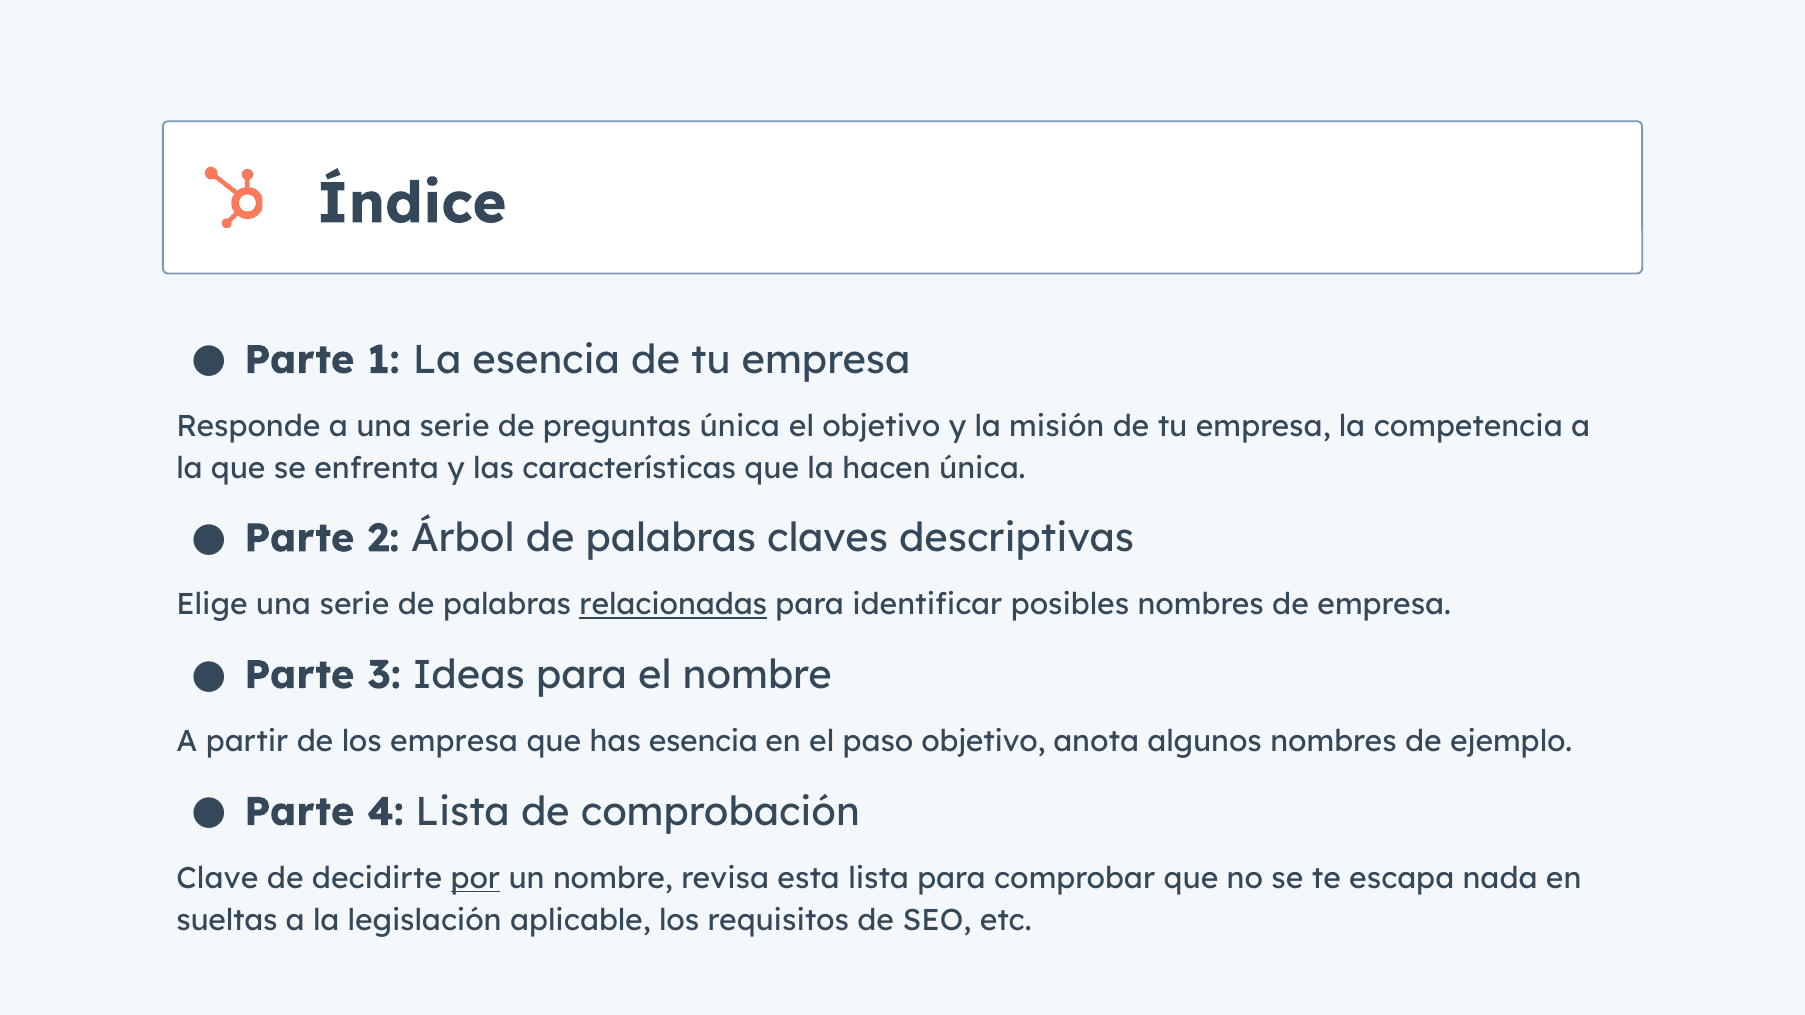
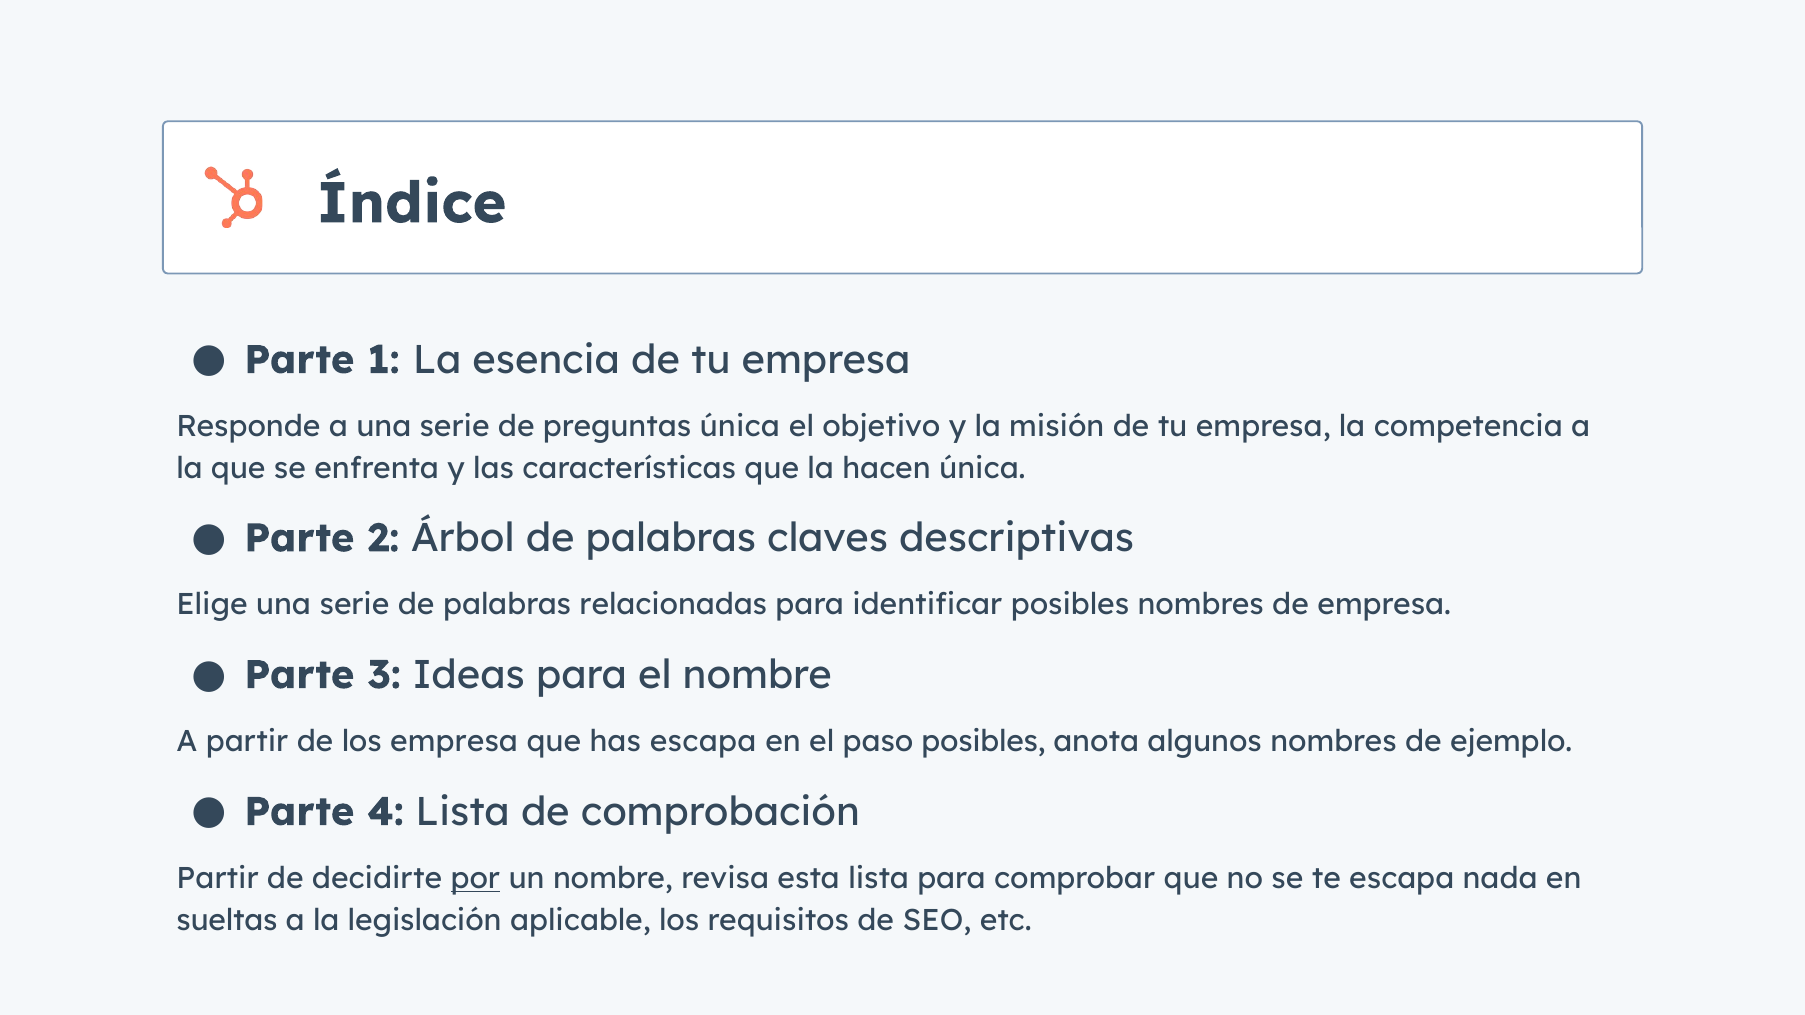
relacionadas underline: present -> none
has esencia: esencia -> escapa
paso objetivo: objetivo -> posibles
Clave at (217, 879): Clave -> Partir
